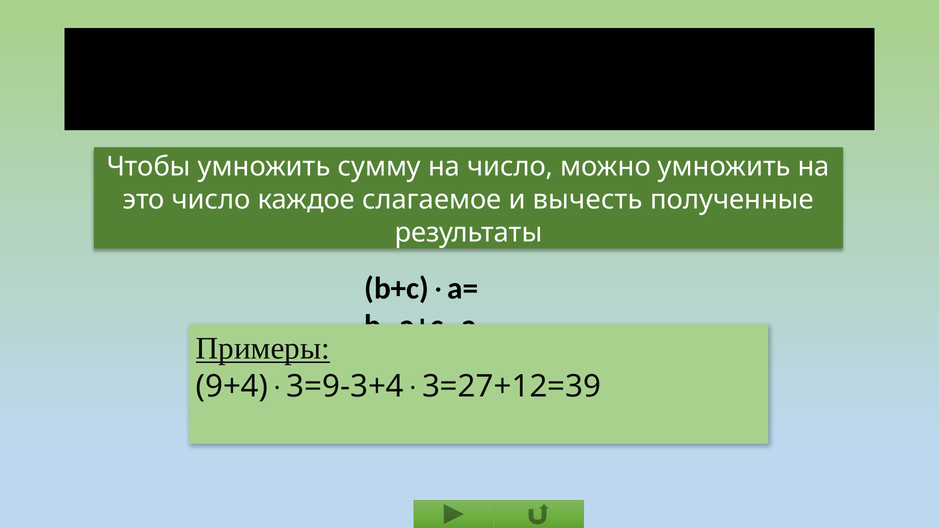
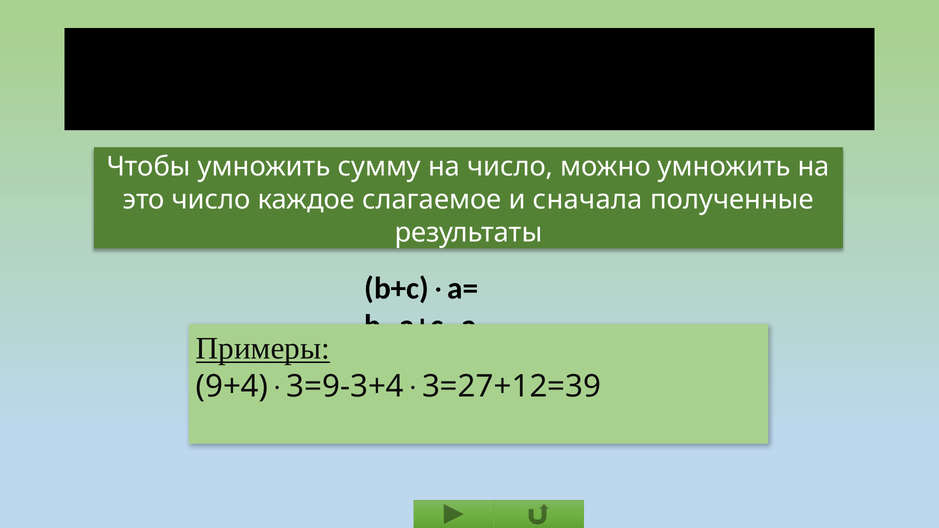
вычесть: вычесть -> сначала
